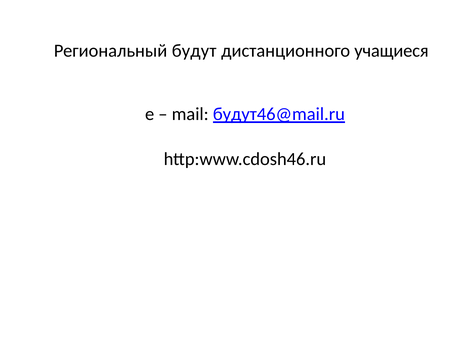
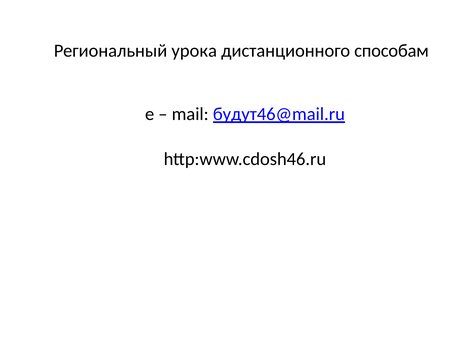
будут: будут -> урока
учащиеся: учащиеся -> способам
